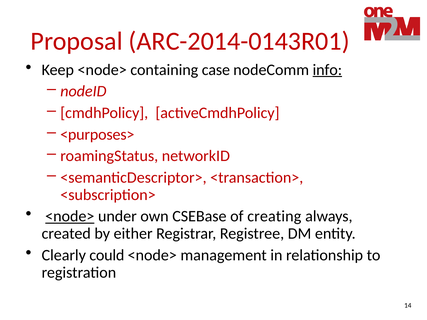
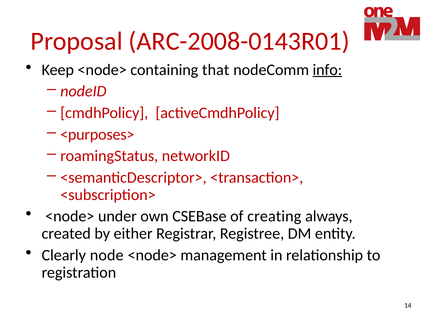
ARC-2014-0143R01: ARC-2014-0143R01 -> ARC-2008-0143R01
case: case -> that
<node> at (70, 217) underline: present -> none
could: could -> node
